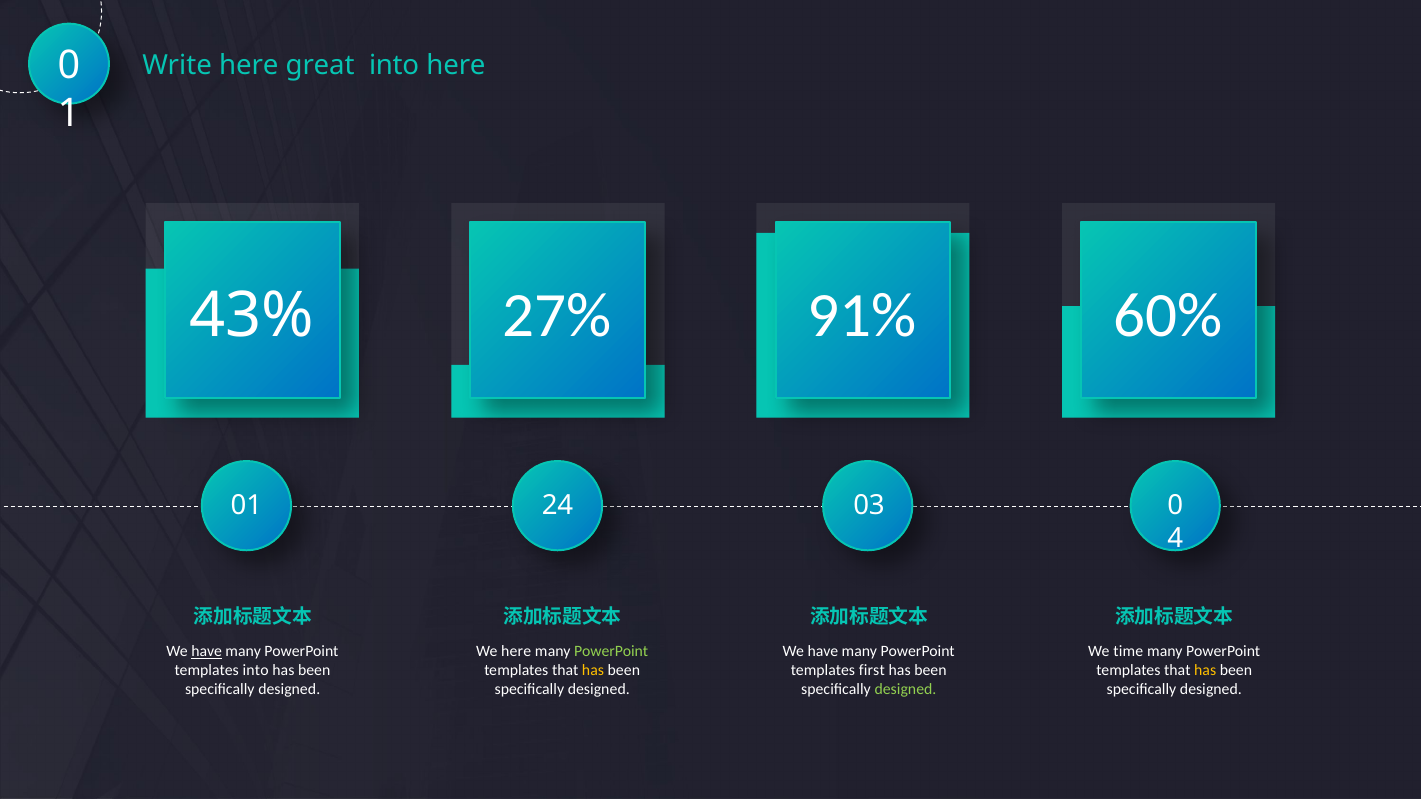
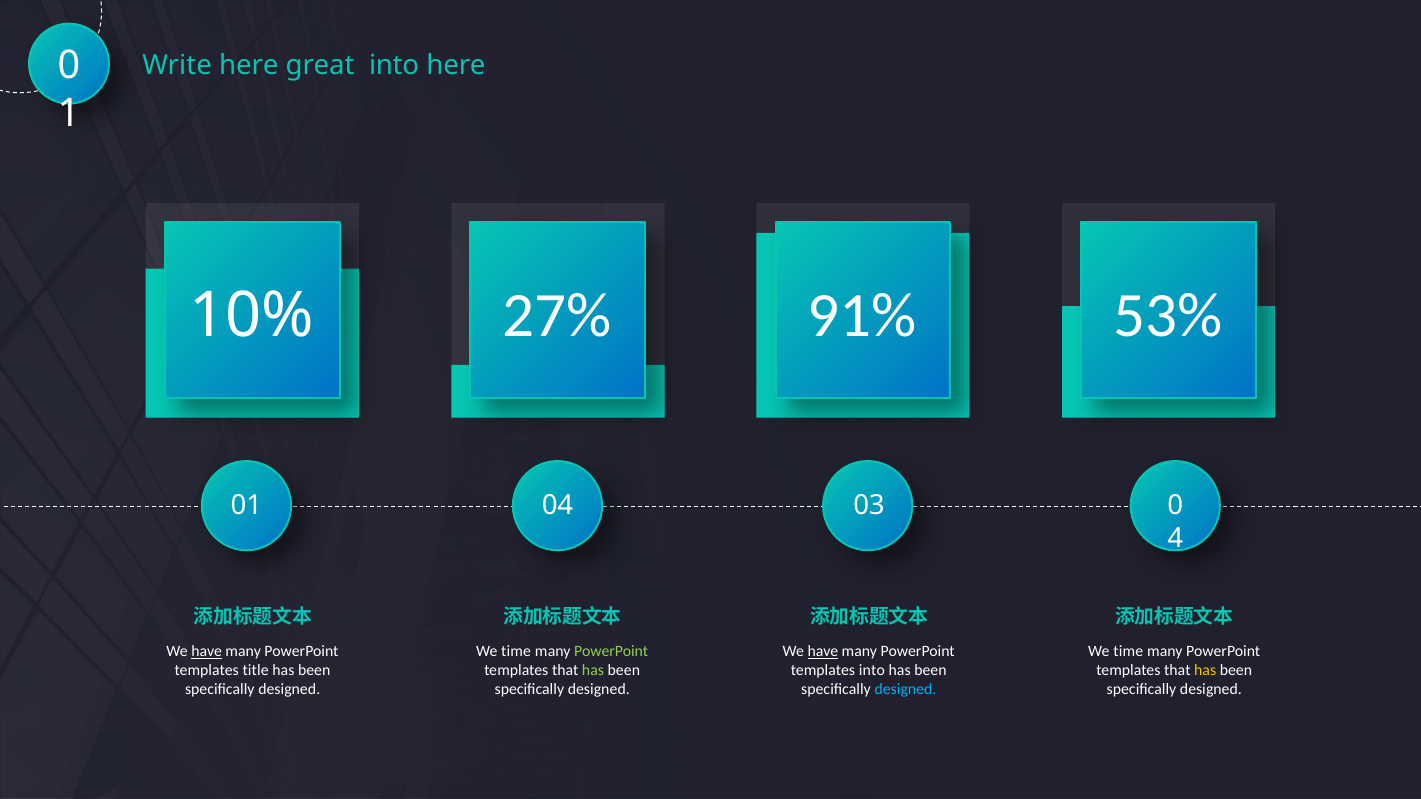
60%: 60% -> 53%
43%: 43% -> 10%
24: 24 -> 04
here at (516, 652): here -> time
have at (823, 652) underline: none -> present
templates into: into -> title
has at (593, 671) colour: yellow -> light green
templates first: first -> into
designed at (905, 690) colour: light green -> light blue
